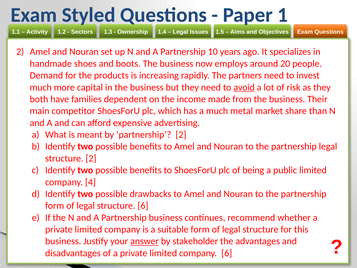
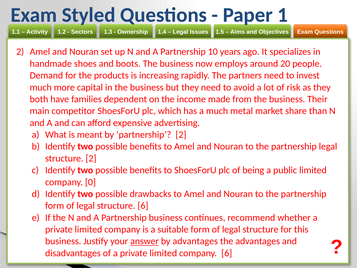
avoid underline: present -> none
4: 4 -> 0
by stakeholder: stakeholder -> advantages
